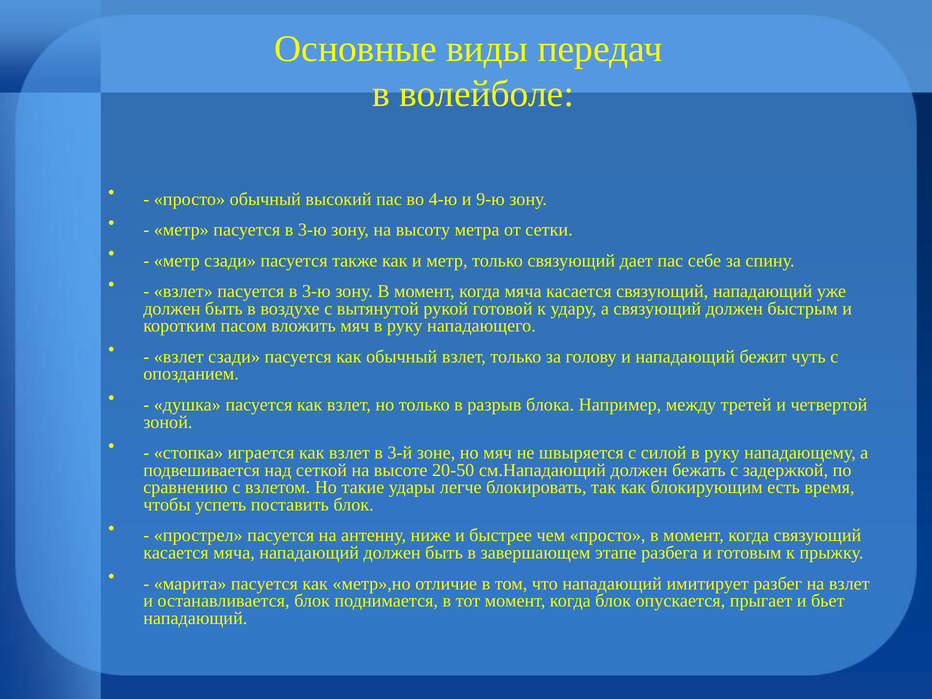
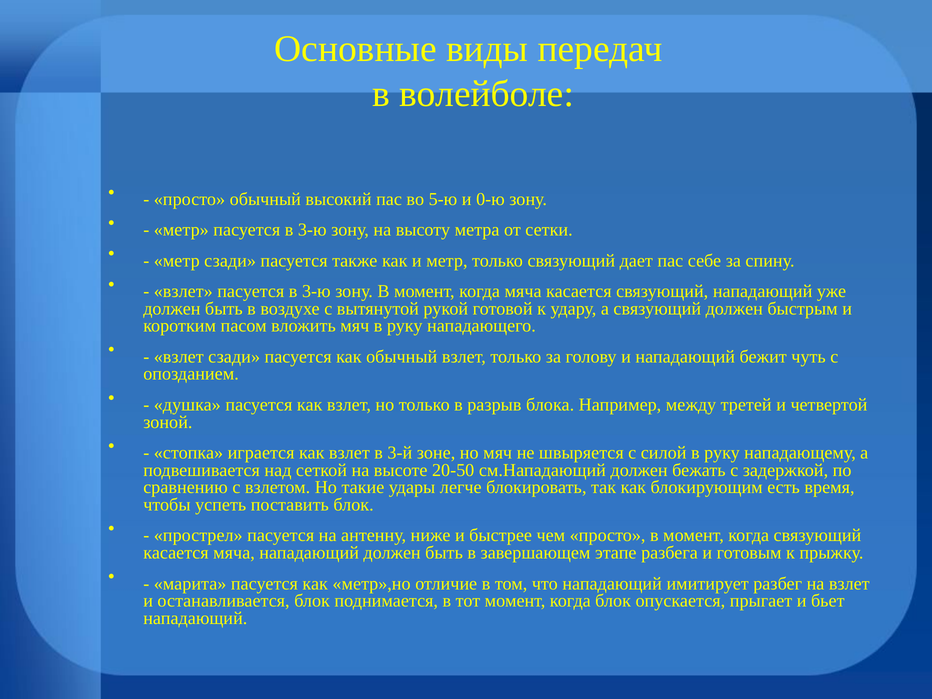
4-ю: 4-ю -> 5-ю
9-ю: 9-ю -> 0-ю
